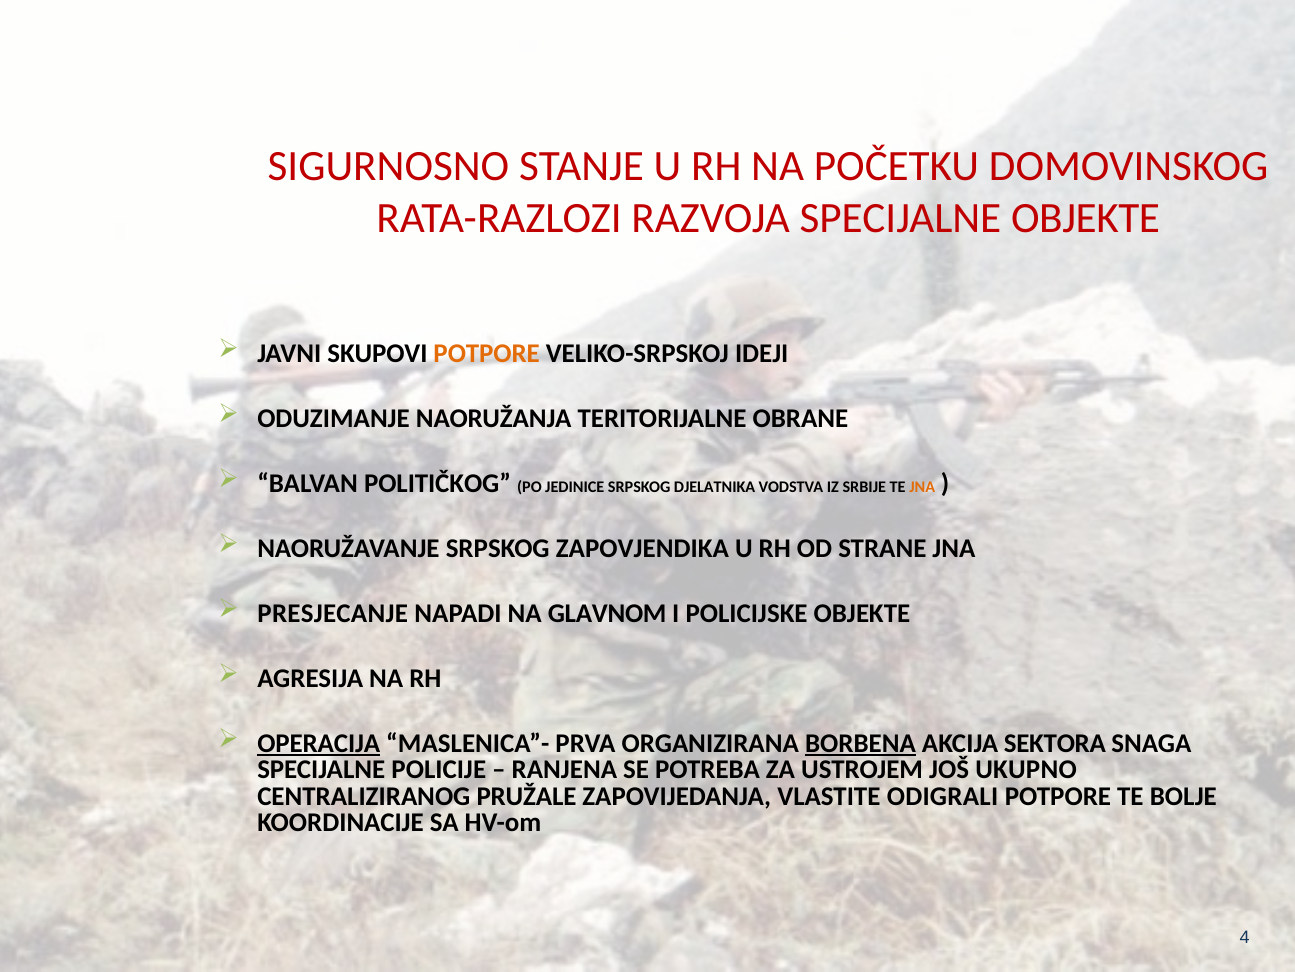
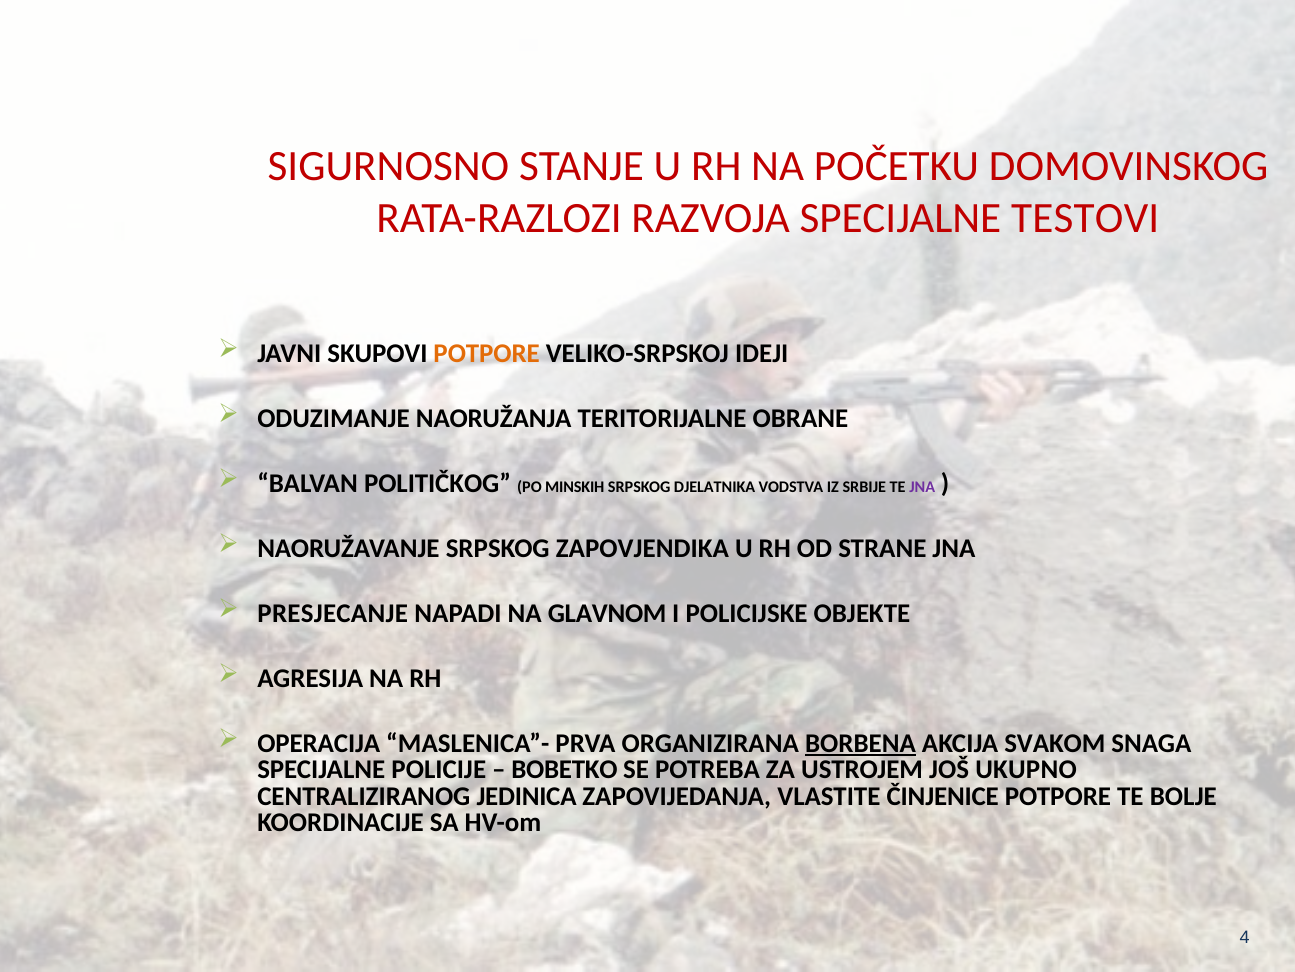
SPECIJALNE OBJEKTE: OBJEKTE -> TESTOVI
JEDINICE: JEDINICE -> MINSKIH
JNA at (922, 487) colour: orange -> purple
OPERACIJA underline: present -> none
SEKTORA: SEKTORA -> SVAKOM
RANJENA: RANJENA -> BOBETKO
PRUŽALE: PRUŽALE -> JEDINICA
ODIGRALI: ODIGRALI -> ČINJENICE
